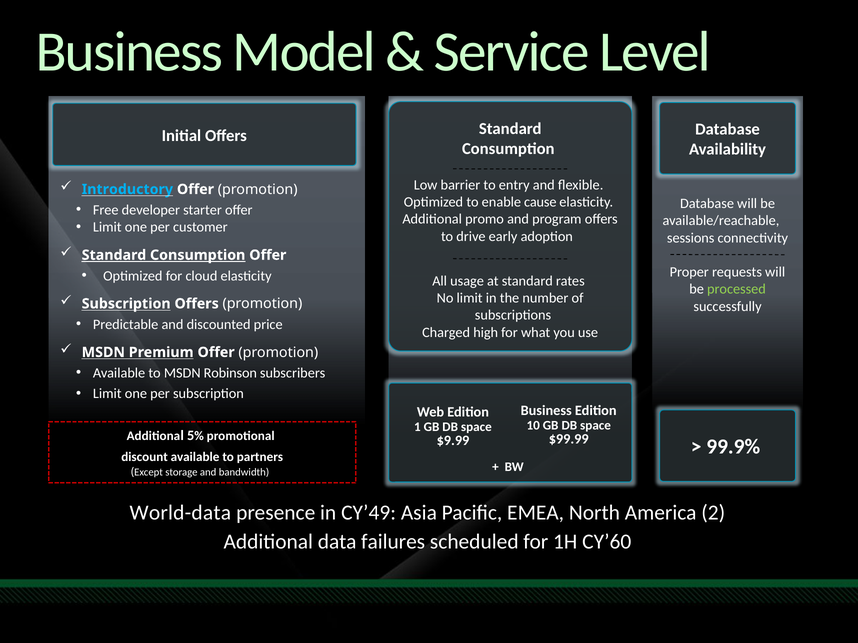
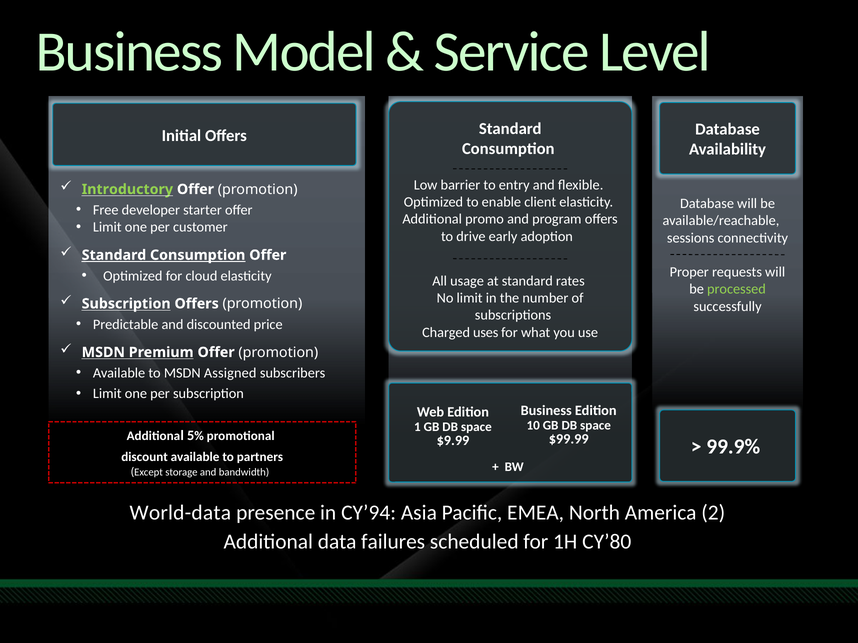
Introductory colour: light blue -> light green
cause: cause -> client
high: high -> uses
Robinson: Robinson -> Assigned
CY’49: CY’49 -> CY’94
CY’60: CY’60 -> CY’80
